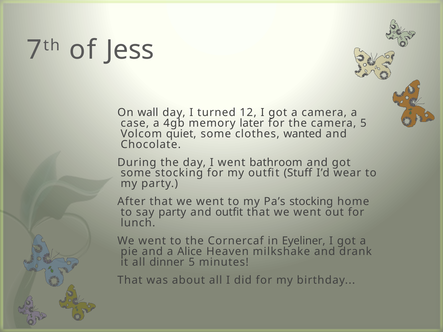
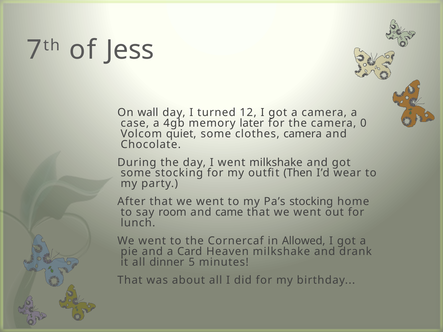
camera 5: 5 -> 0
clothes wanted: wanted -> camera
went bathroom: bathroom -> milkshake
Stuff: Stuff -> Then
say party: party -> room
and outfit: outfit -> came
Eyeliner: Eyeliner -> Allowed
Alice: Alice -> Card
